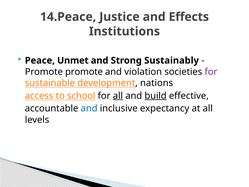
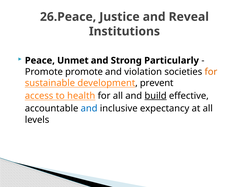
14.Peace: 14.Peace -> 26.Peace
Effects: Effects -> Reveal
Sustainably: Sustainably -> Particularly
for at (211, 72) colour: purple -> orange
nations: nations -> prevent
school: school -> health
all at (118, 96) underline: present -> none
